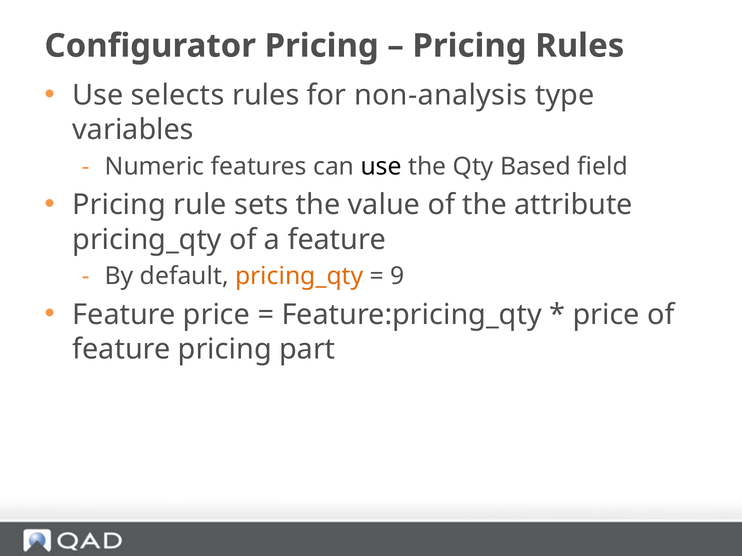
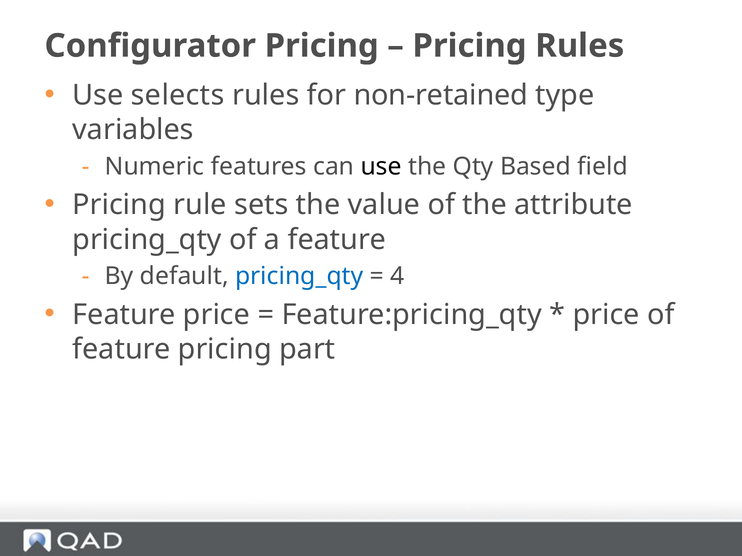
non-analysis: non-analysis -> non-retained
pricing_qty at (299, 277) colour: orange -> blue
9: 9 -> 4
